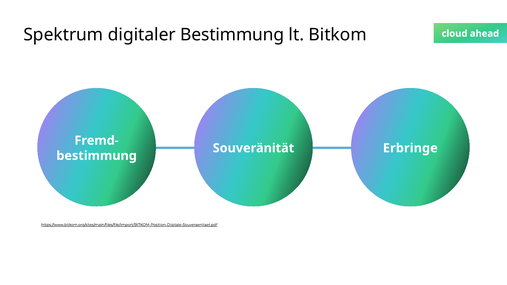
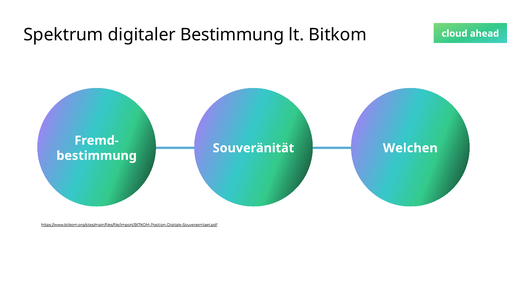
Erbringe: Erbringe -> Welchen
